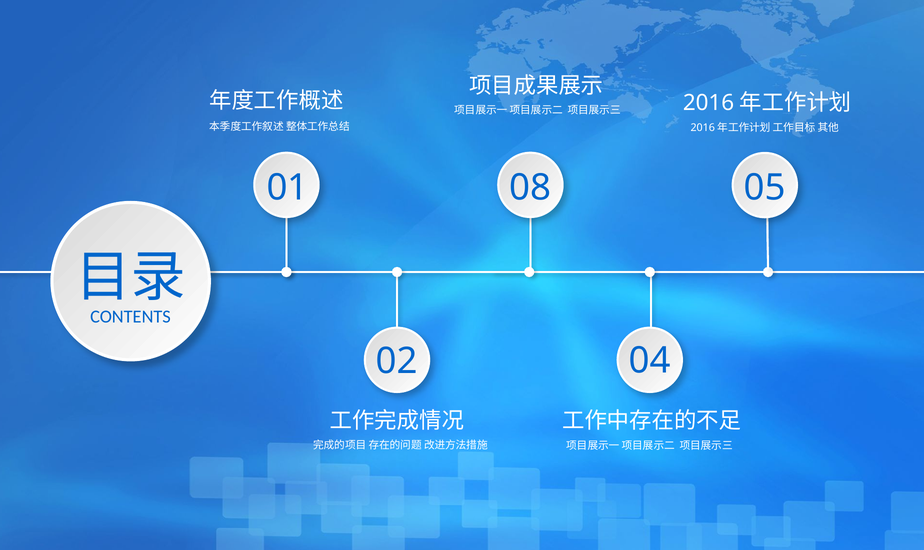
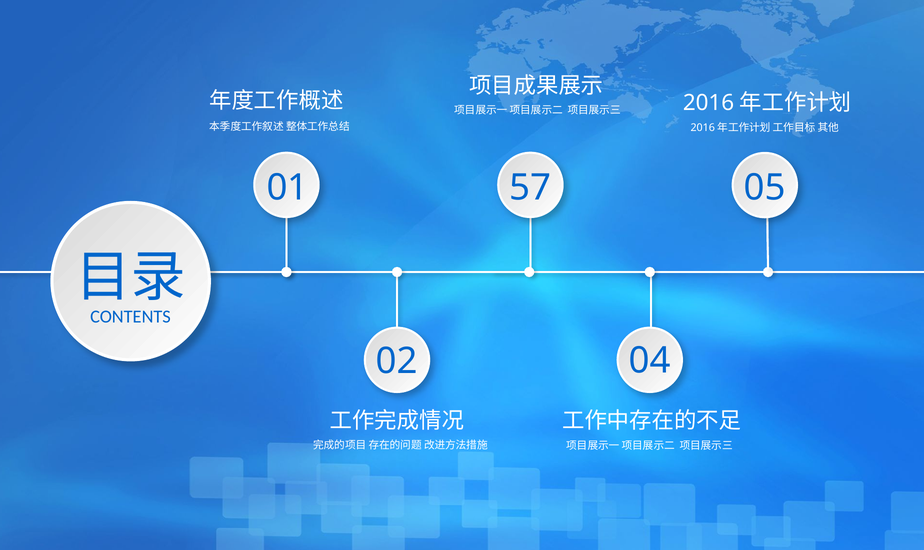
08: 08 -> 57
